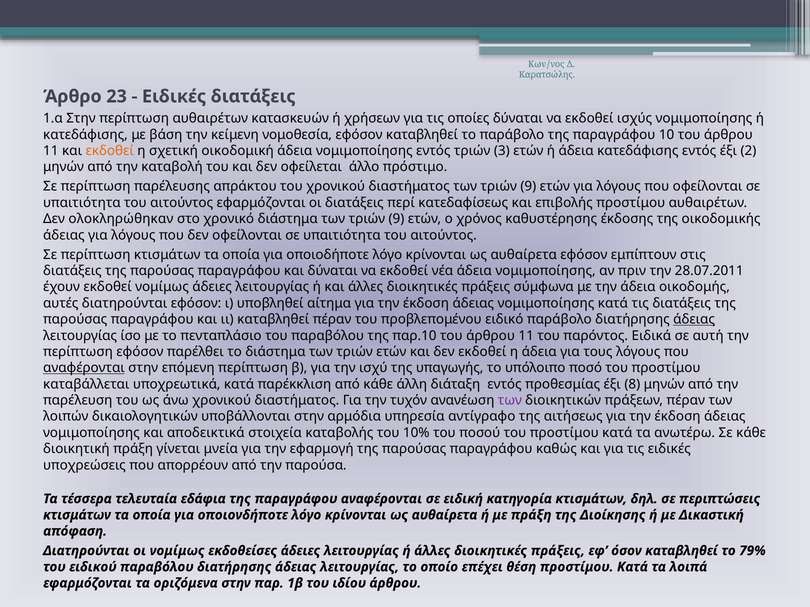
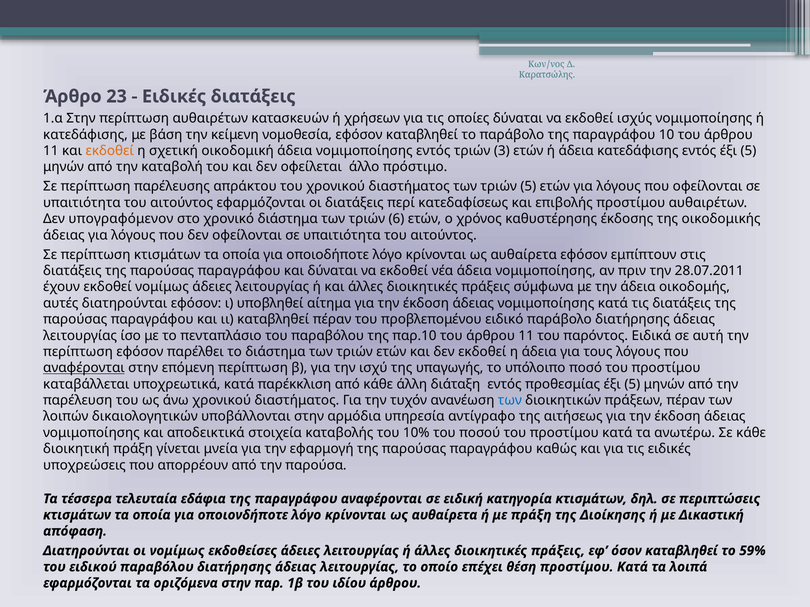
εντός έξι 2: 2 -> 5
διαστήματος των τριών 9: 9 -> 5
ολοκληρώθηκαν: ολοκληρώθηκαν -> υπογραφόμενον
διάστημα των τριών 9: 9 -> 6
άδειας at (694, 320) underline: present -> none
προθεσμίας έξι 8: 8 -> 5
των at (510, 401) colour: purple -> blue
79%: 79% -> 59%
